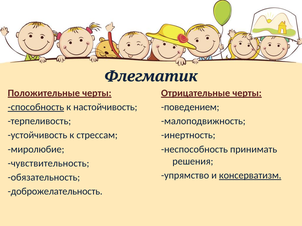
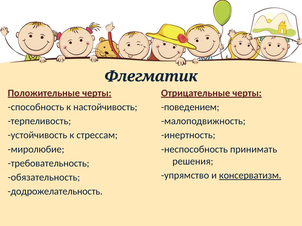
способность underline: present -> none
чувствительность: чувствительность -> требовательность
доброжелательность: доброжелательность -> додрожелательность
